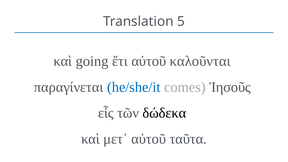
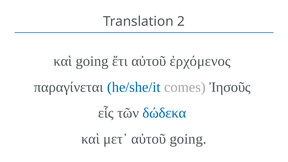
5: 5 -> 2
καλοῦνται: καλοῦνται -> ἐρχόμενος
δώδεκα colour: black -> blue
αὐτοῦ ταῦτα: ταῦτα -> going
